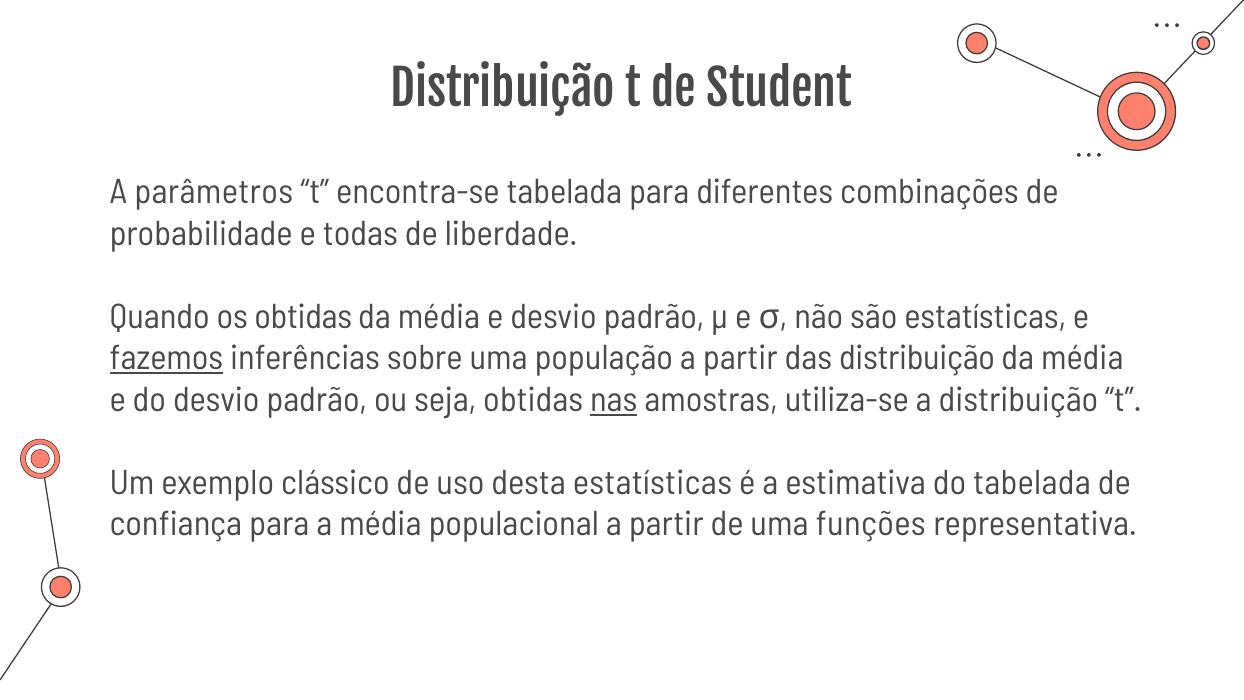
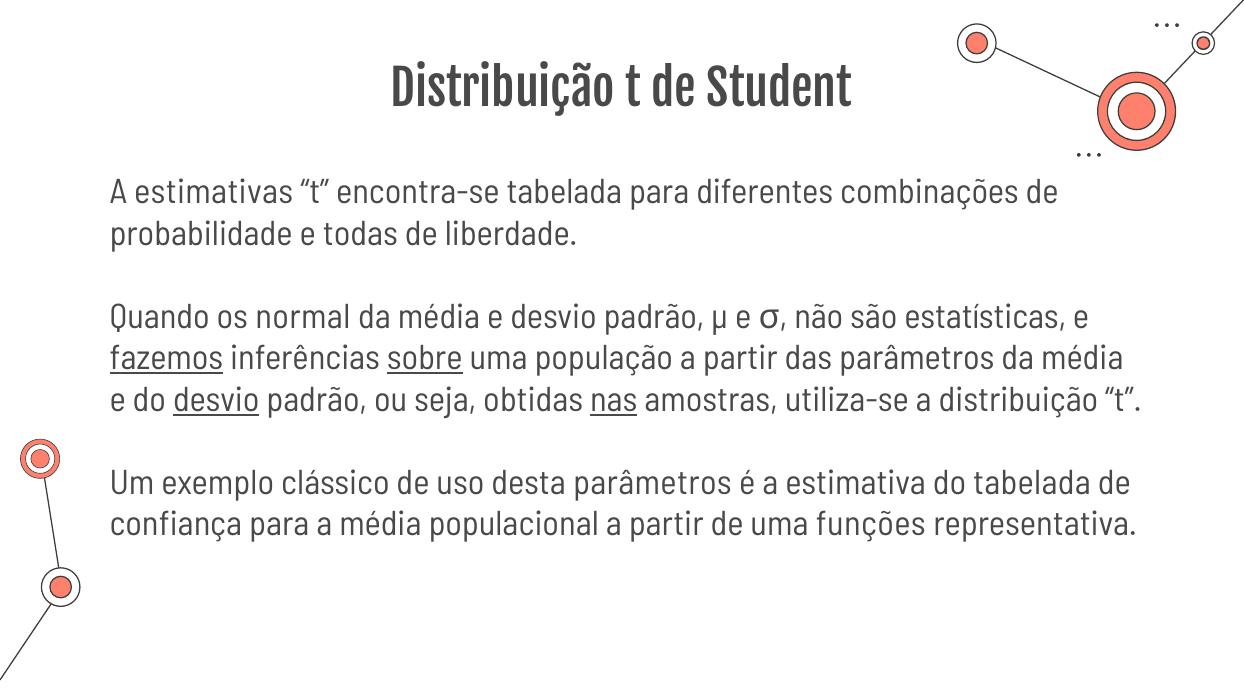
parâmetros: parâmetros -> estimativas
os obtidas: obtidas -> normal
sobre underline: none -> present
das distribuição: distribuição -> parâmetros
desvio at (216, 400) underline: none -> present
desta estatísticas: estatísticas -> parâmetros
